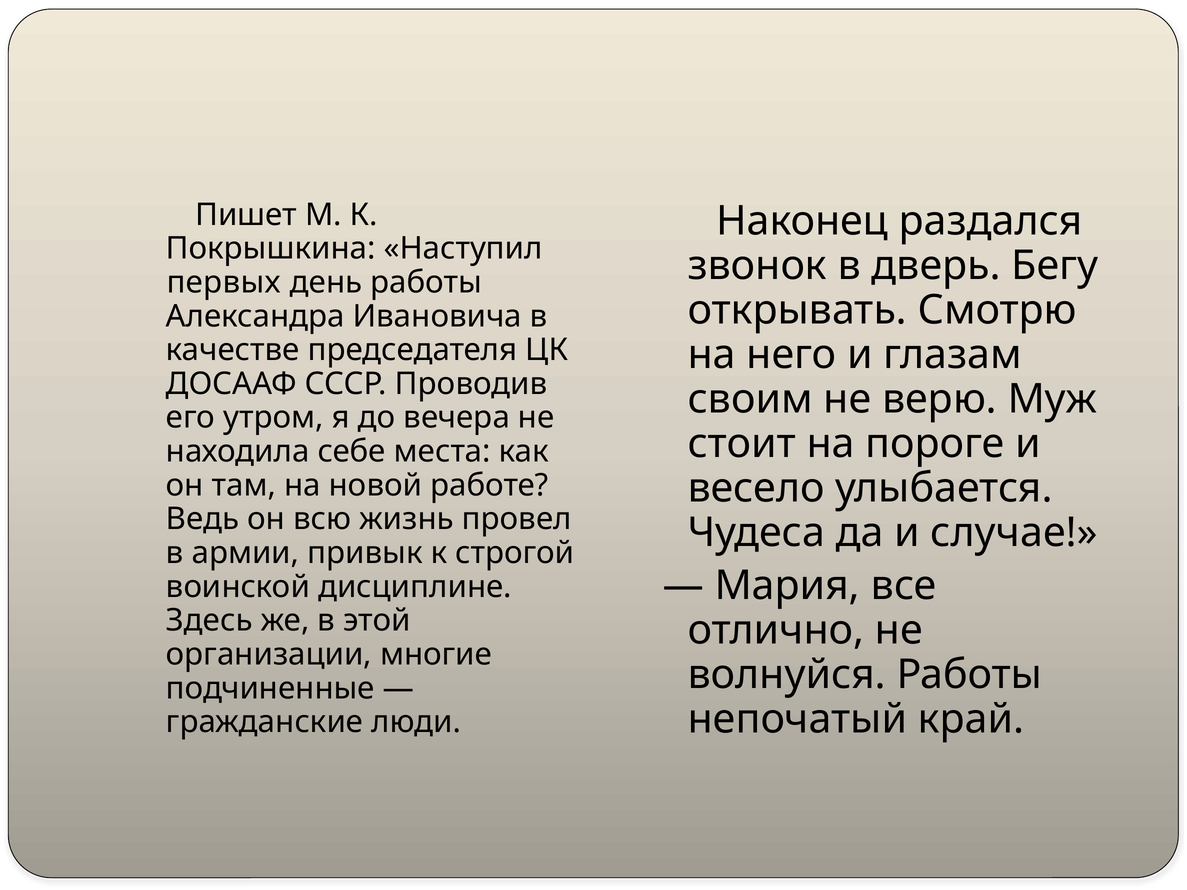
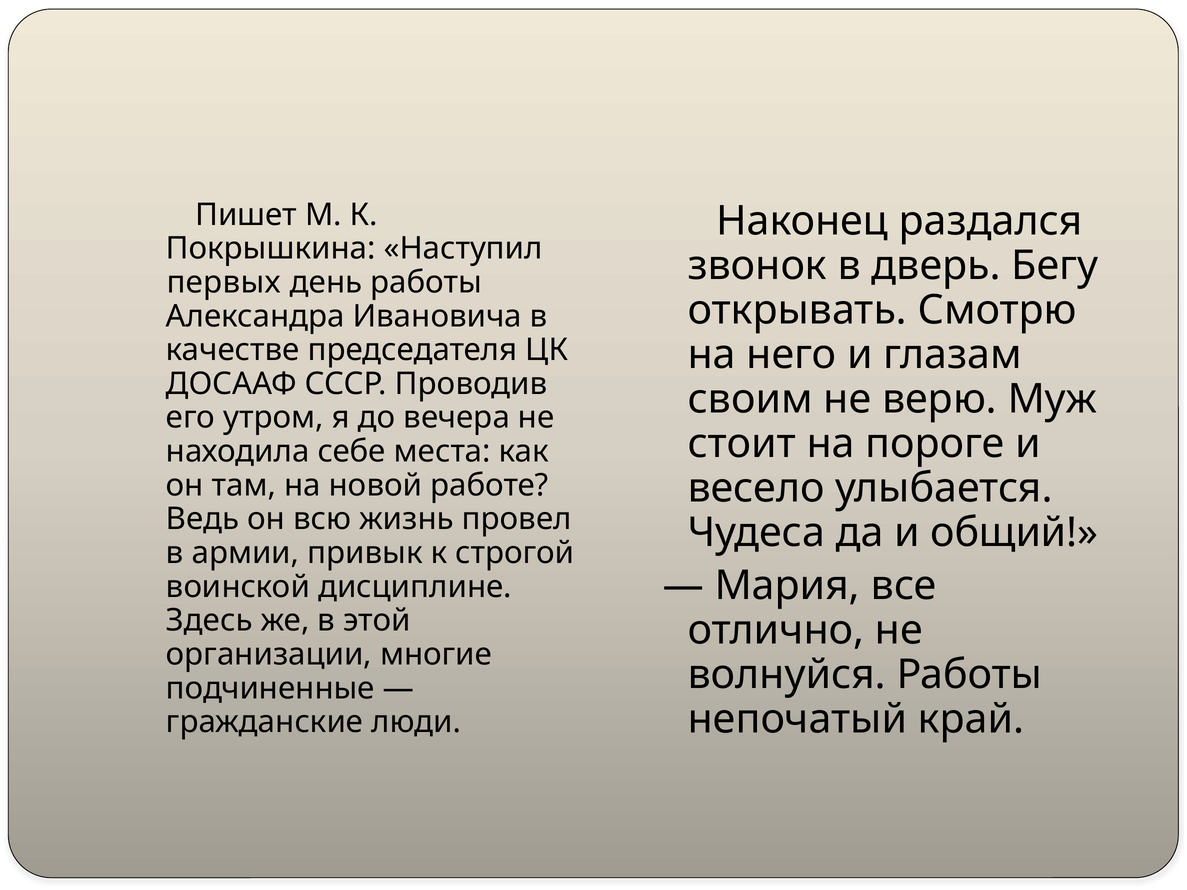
случае: случае -> общий
